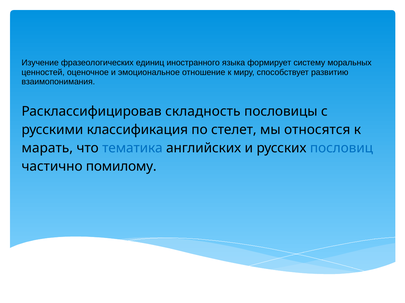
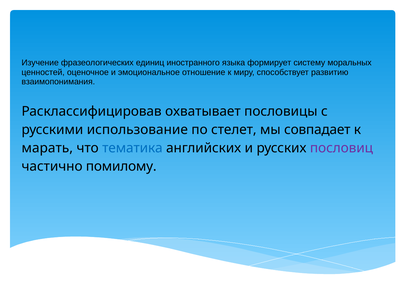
складность: складность -> охватывает
классификация: классификация -> использование
относятся: относятся -> совпадает
пословиц colour: blue -> purple
